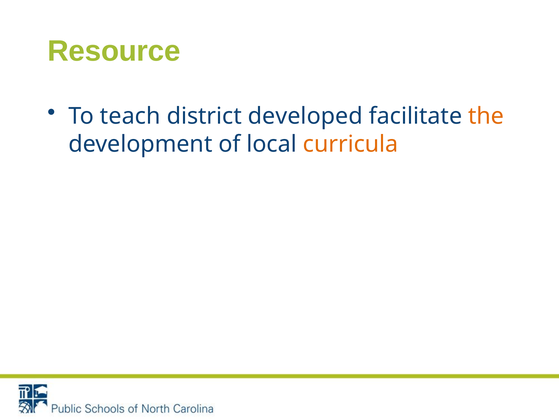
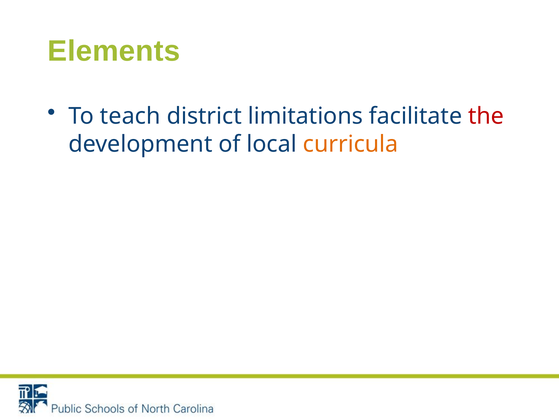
Resource: Resource -> Elements
developed: developed -> limitations
the colour: orange -> red
